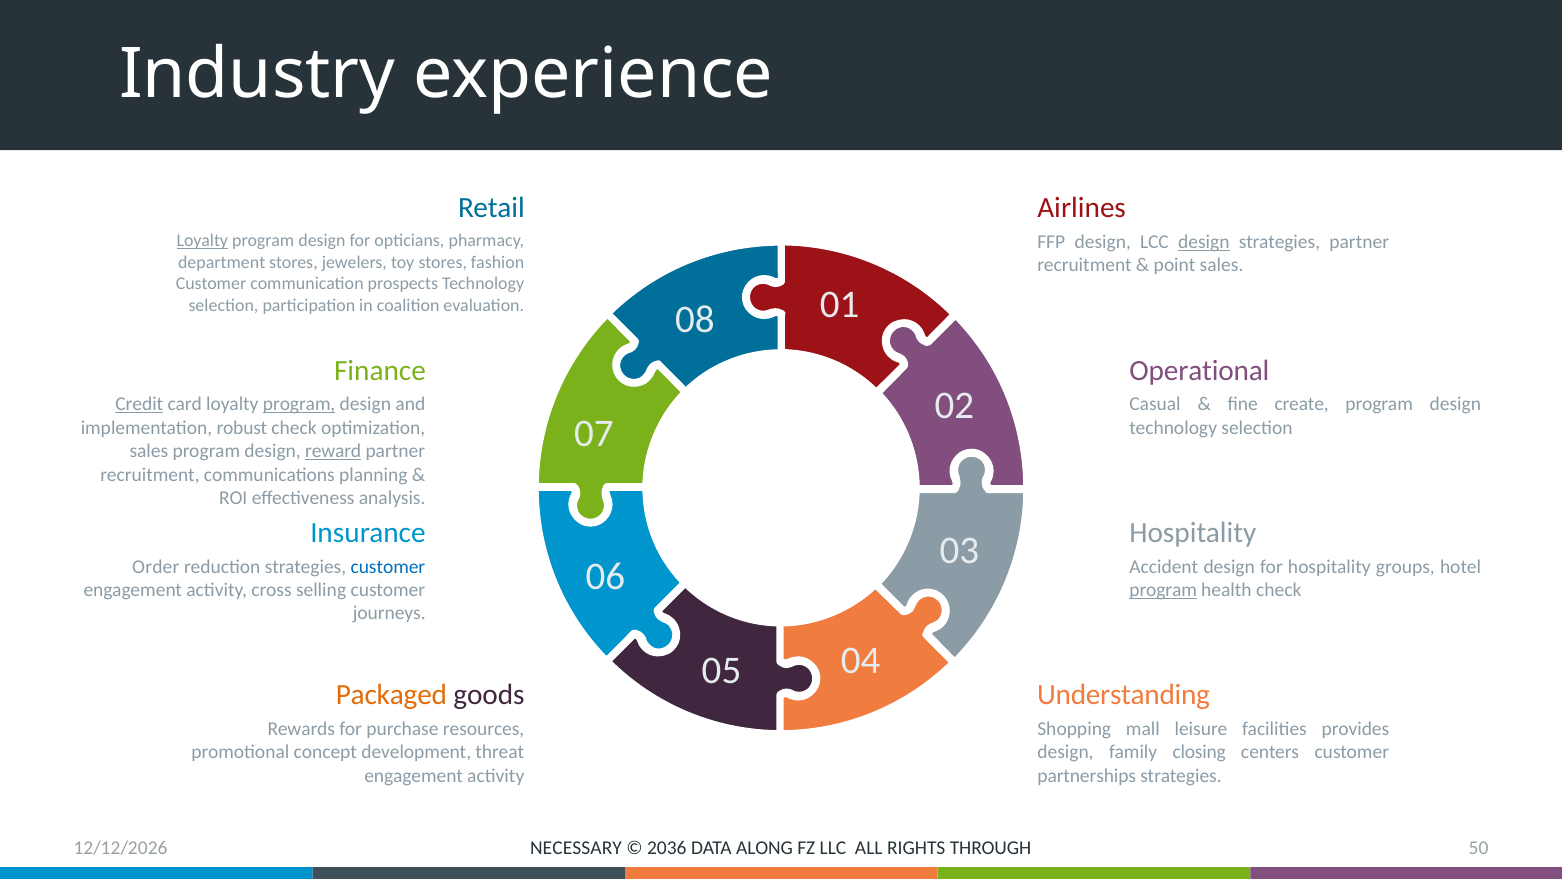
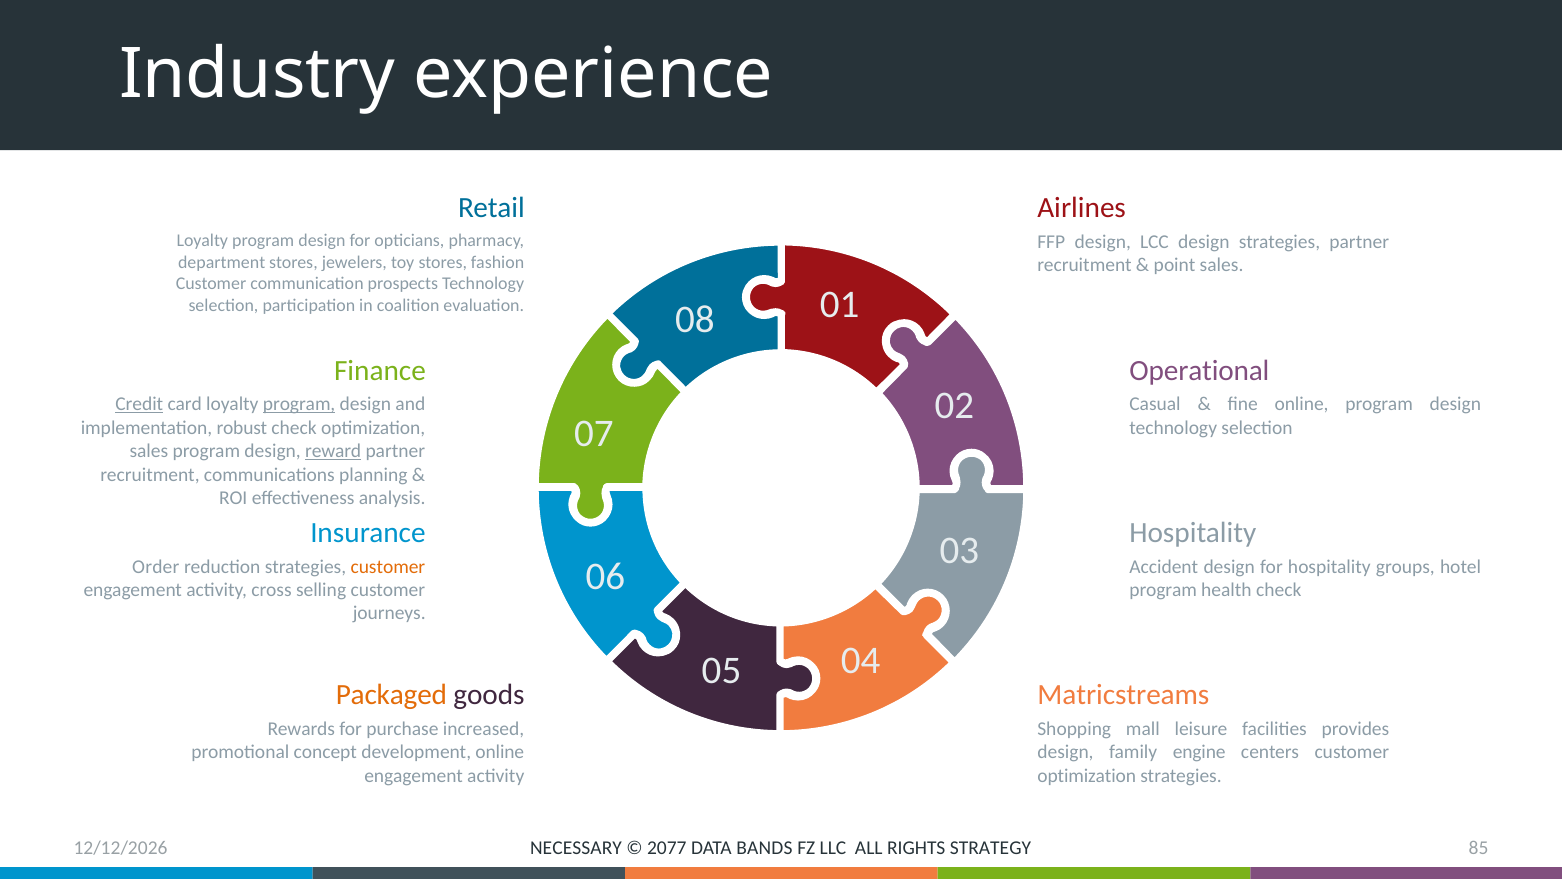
Loyalty at (202, 241) underline: present -> none
design at (1204, 242) underline: present -> none
fine create: create -> online
customer at (388, 566) colour: blue -> orange
program at (1163, 590) underline: present -> none
Understanding: Understanding -> Matricstreams
resources: resources -> increased
development threat: threat -> online
closing: closing -> engine
partnerships at (1087, 776): partnerships -> optimization
50: 50 -> 85
2036: 2036 -> 2077
ALONG: ALONG -> BANDS
THROUGH: THROUGH -> STRATEGY
